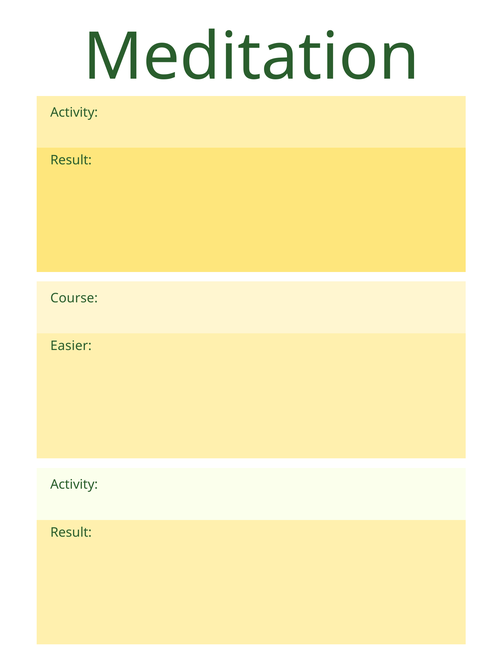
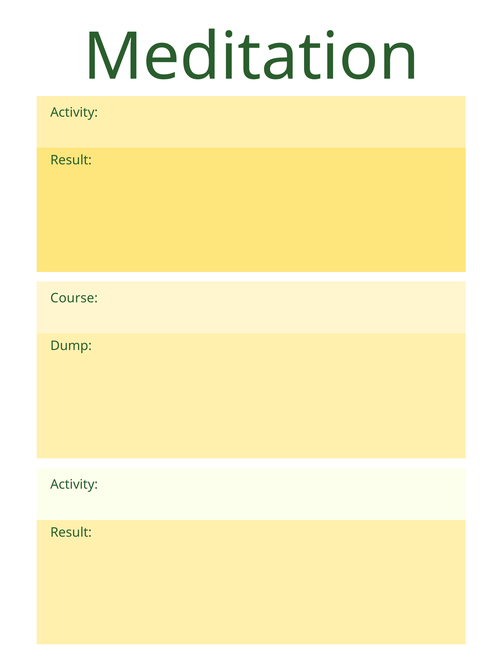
Easier: Easier -> Dump
